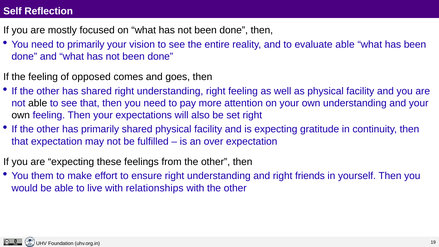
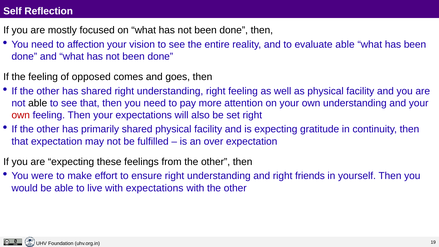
to primarily: primarily -> affection
own at (21, 115) colour: black -> red
them: them -> were
with relationships: relationships -> expectations
